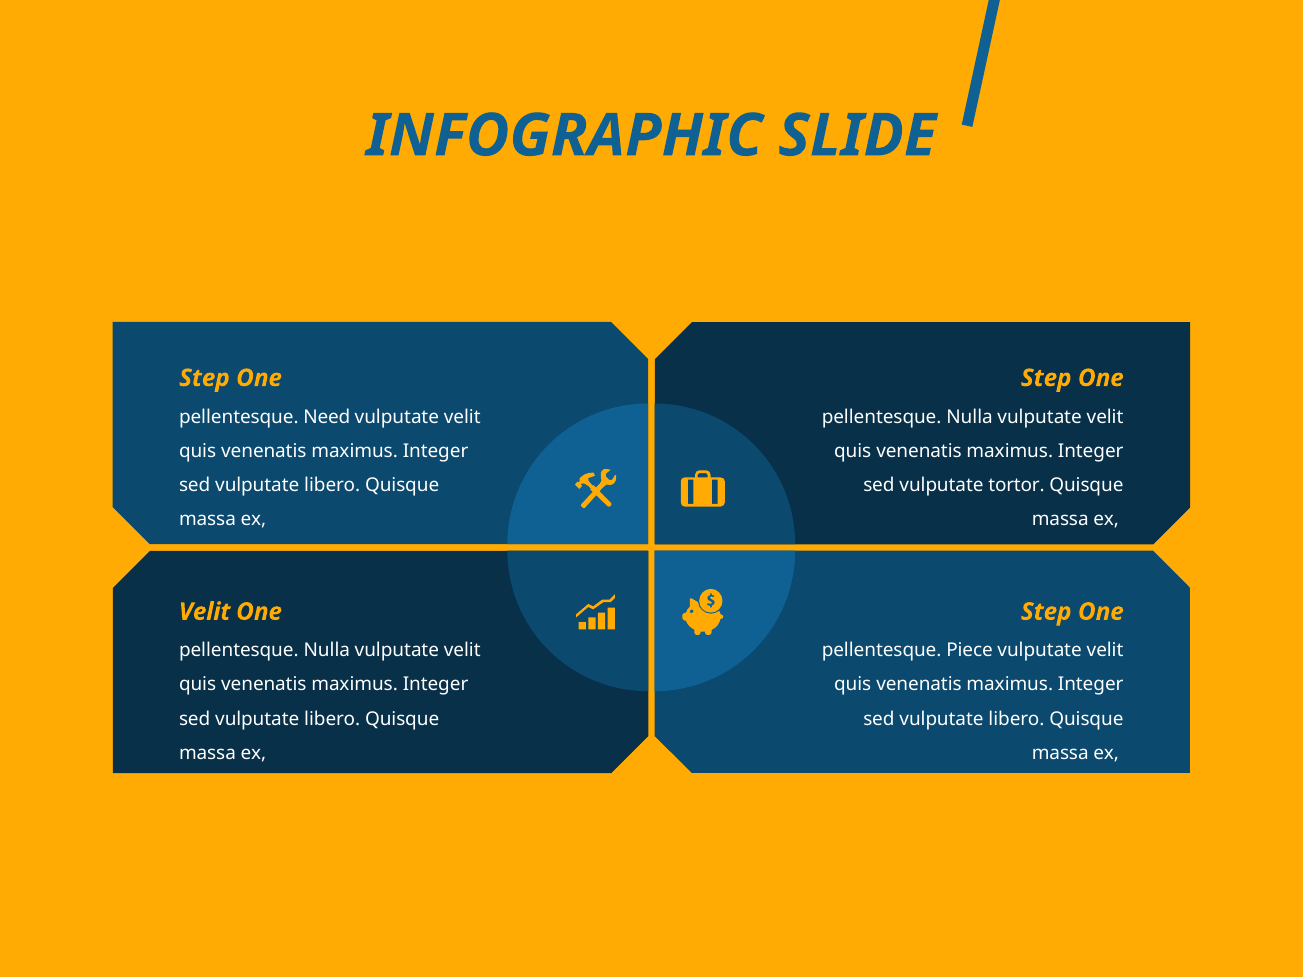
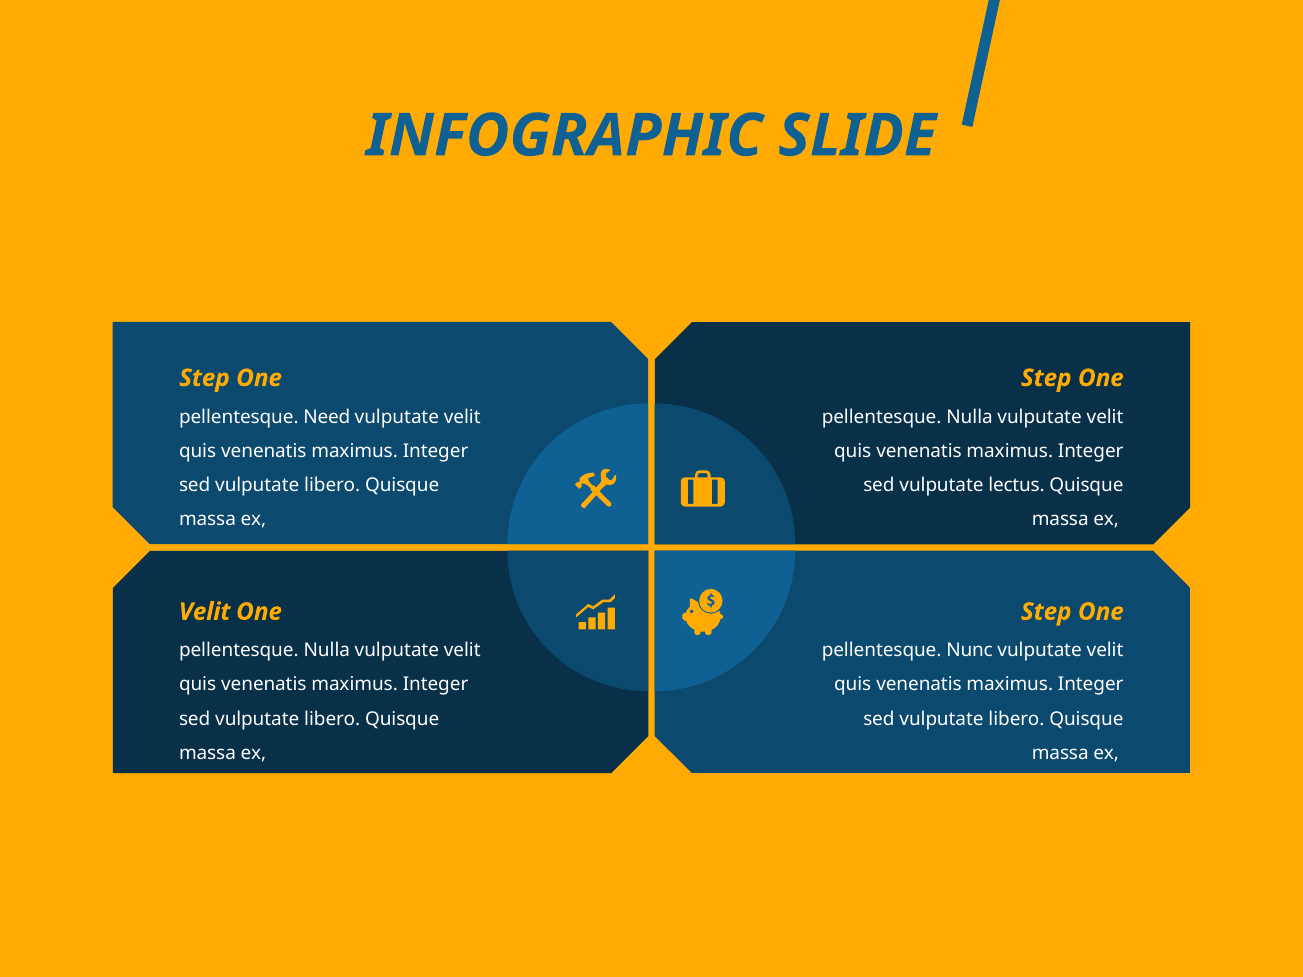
tortor: tortor -> lectus
Piece: Piece -> Nunc
